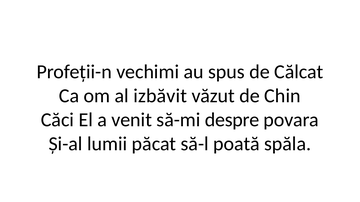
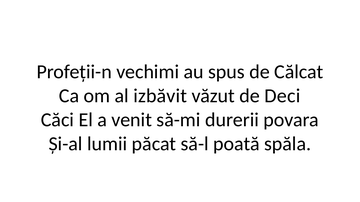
Chin: Chin -> Deci
despre: despre -> durerii
